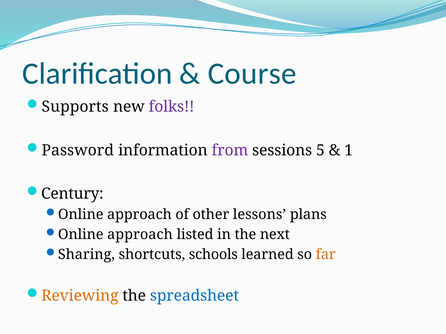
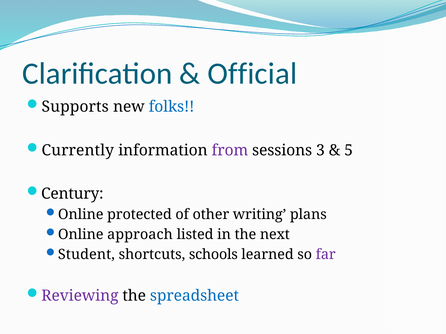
Course: Course -> Official
folks colour: purple -> blue
Password: Password -> Currently
5: 5 -> 3
1: 1 -> 5
approach at (139, 215): approach -> protected
lessons: lessons -> writing
Sharing: Sharing -> Student
far colour: orange -> purple
Reviewing colour: orange -> purple
